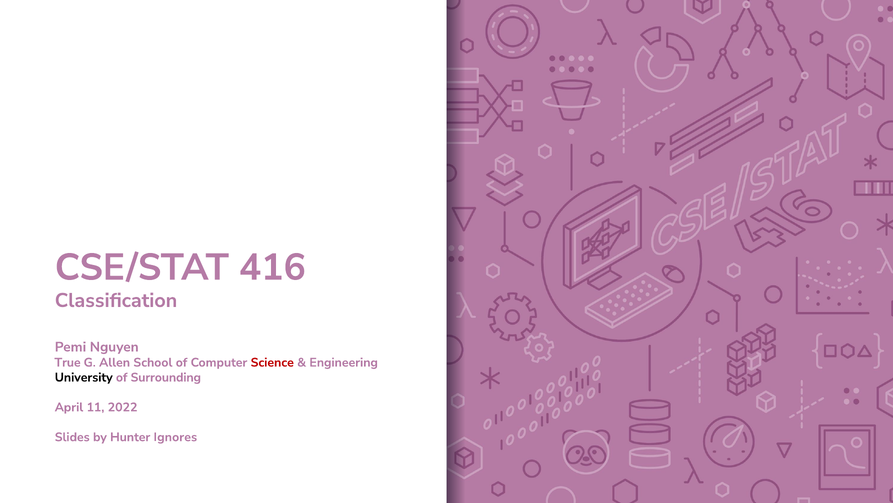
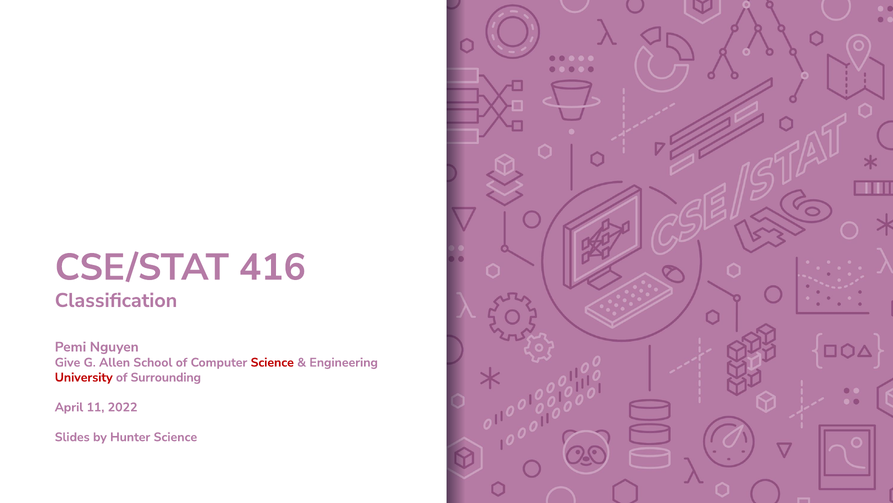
True: True -> Give
University colour: black -> red
Hunter Ignores: Ignores -> Science
